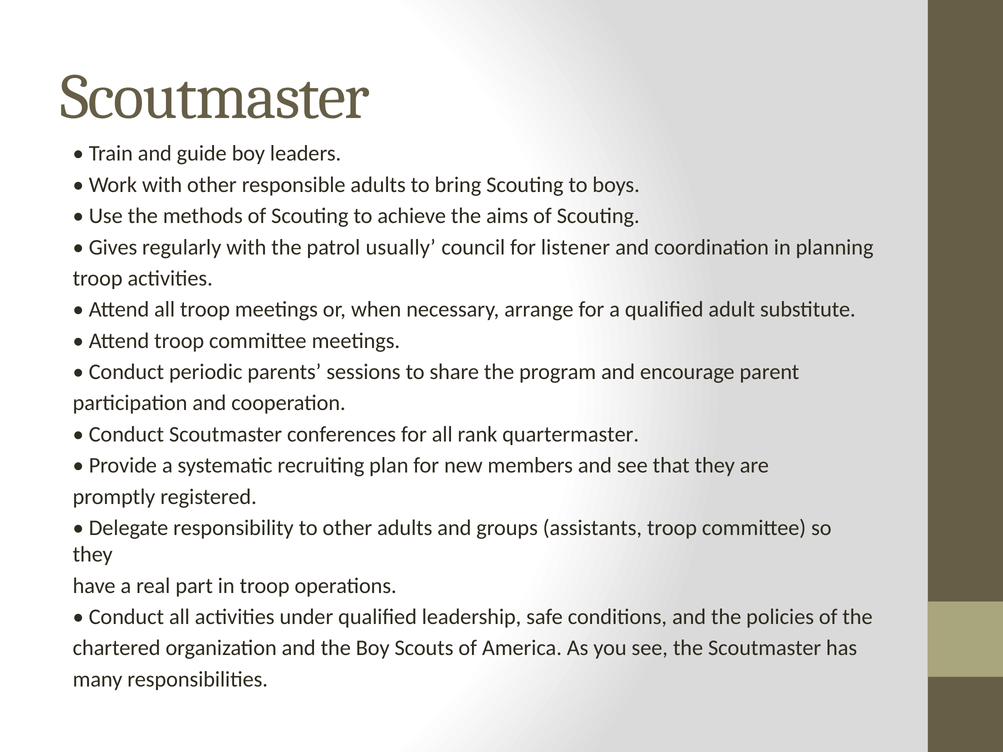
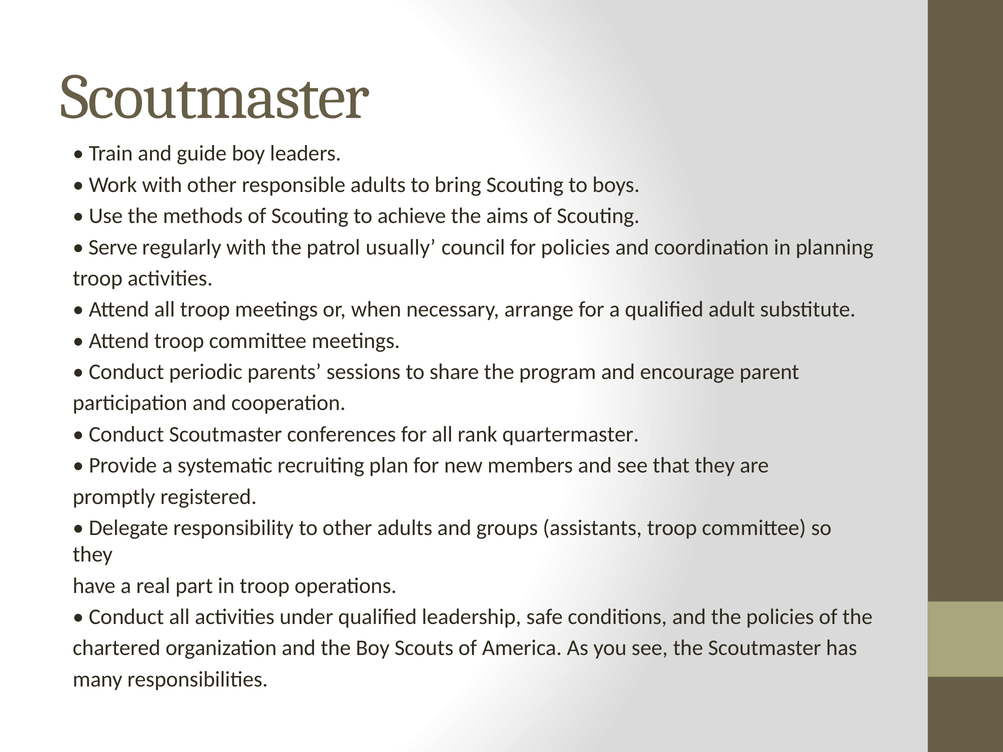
Gives: Gives -> Serve
for listener: listener -> policies
